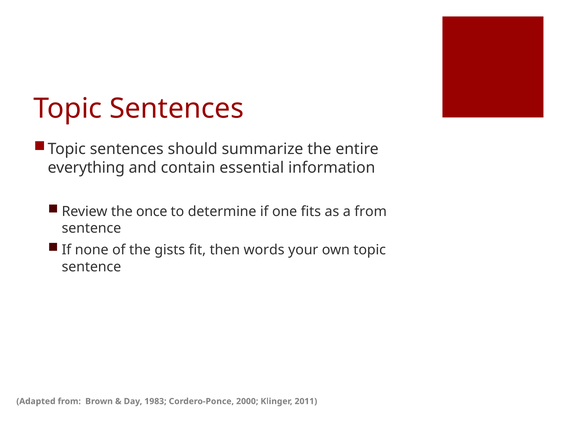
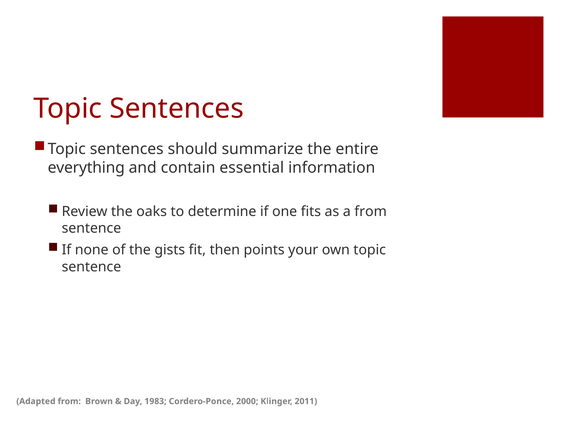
once: once -> oaks
words: words -> points
